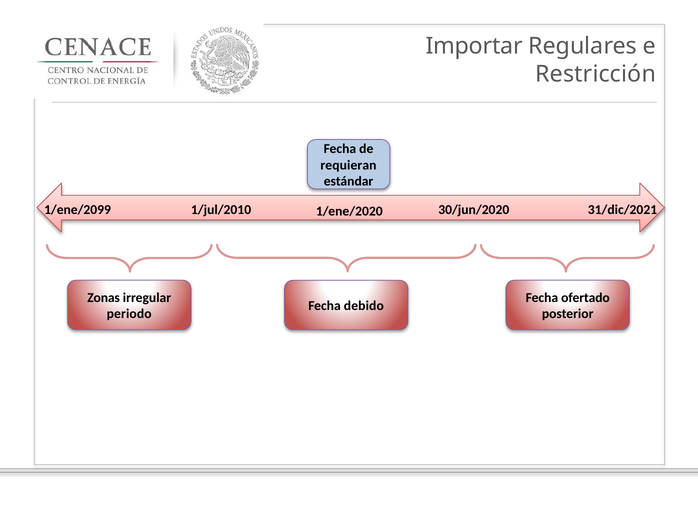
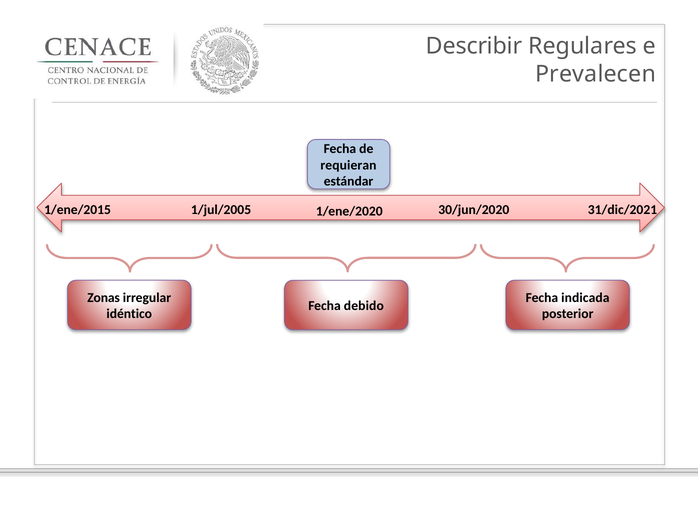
Importar: Importar -> Describir
Restricción: Restricción -> Prevalecen
1/ene/2099: 1/ene/2099 -> 1/ene/2015
1/jul/2010: 1/jul/2010 -> 1/jul/2005
ofertado: ofertado -> indicada
periodo: periodo -> idéntico
